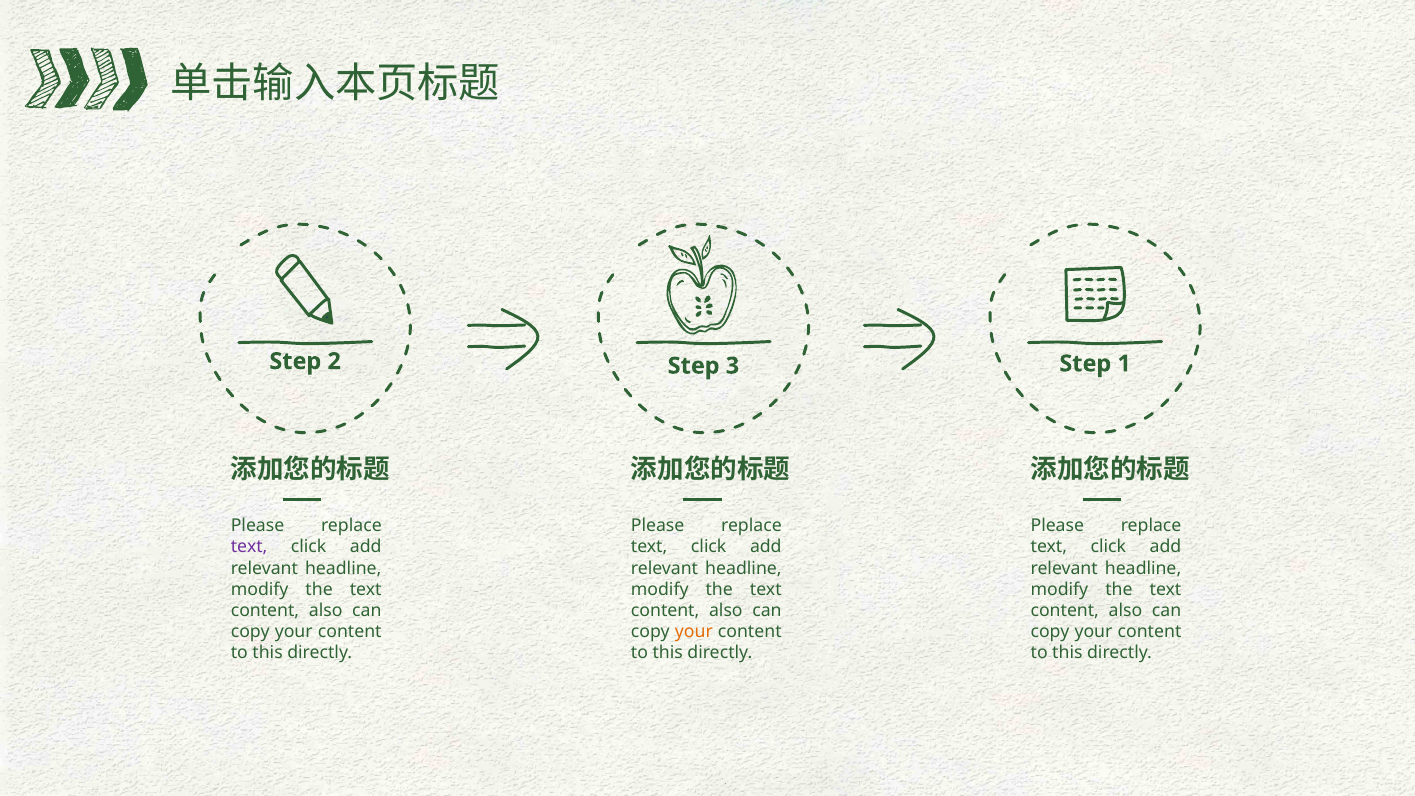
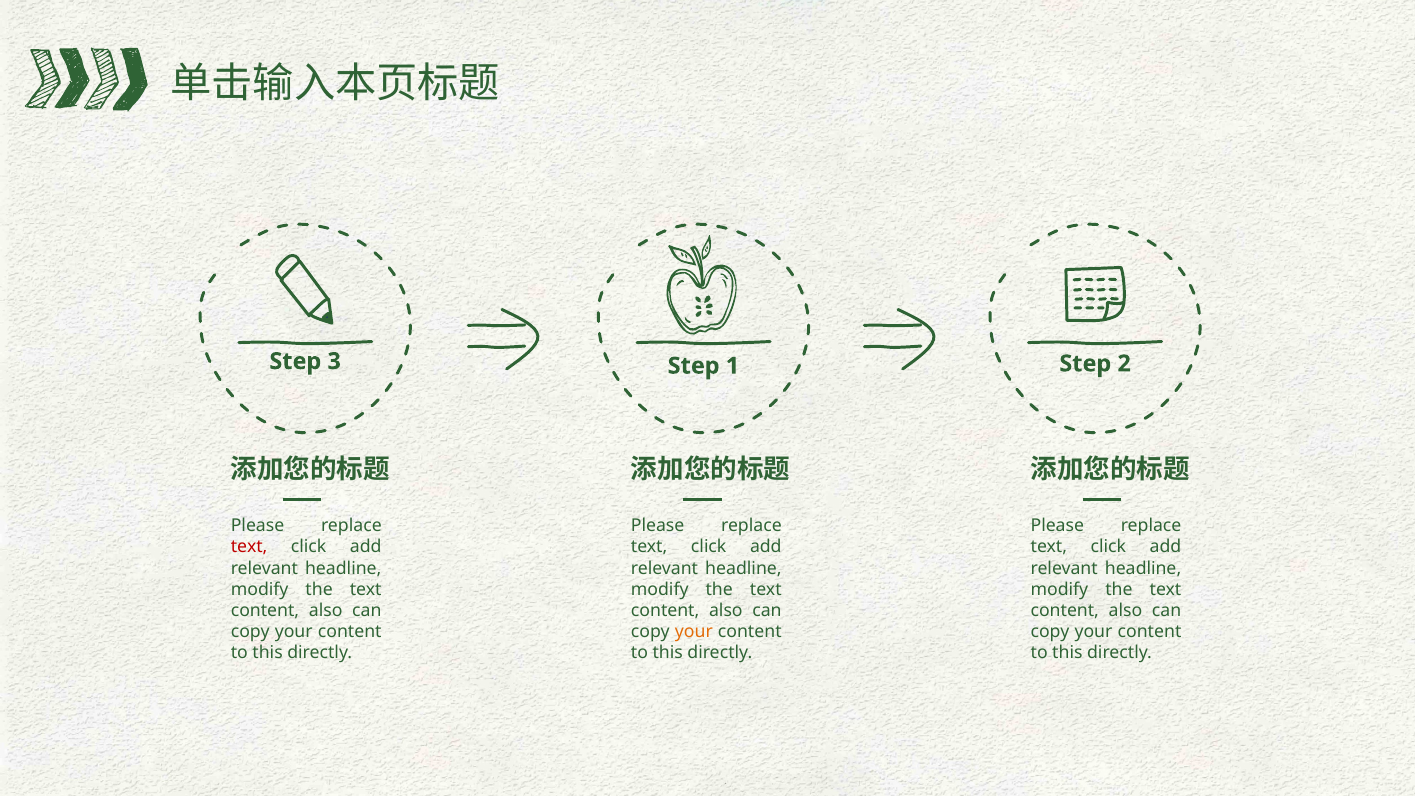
2: 2 -> 3
3: 3 -> 1
1: 1 -> 2
text at (249, 547) colour: purple -> red
